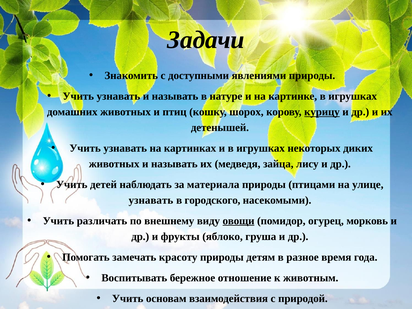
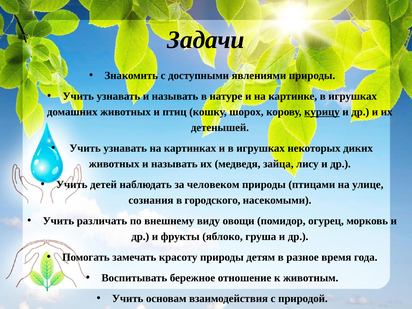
материала: материала -> человеком
узнавать at (151, 200): узнавать -> сознания
овощи underline: present -> none
